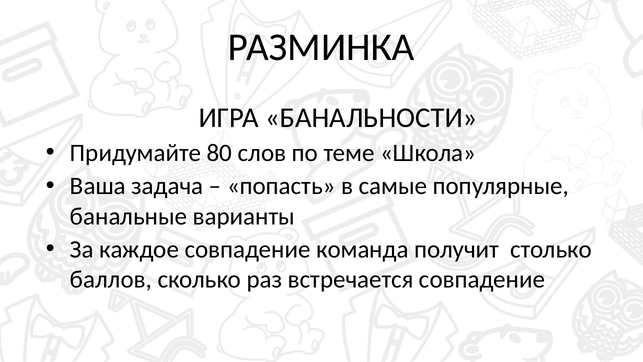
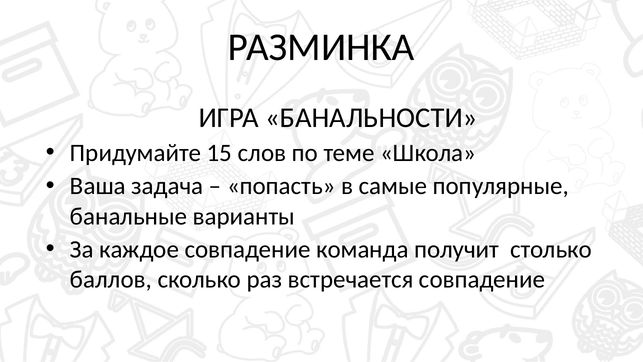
80: 80 -> 15
